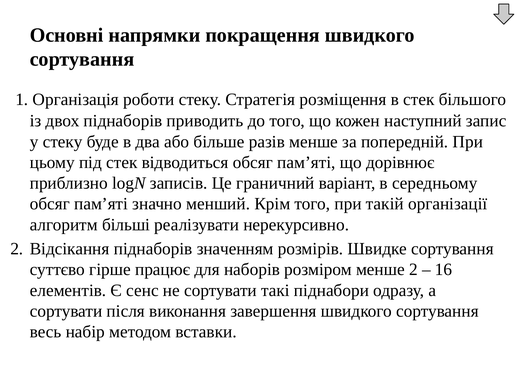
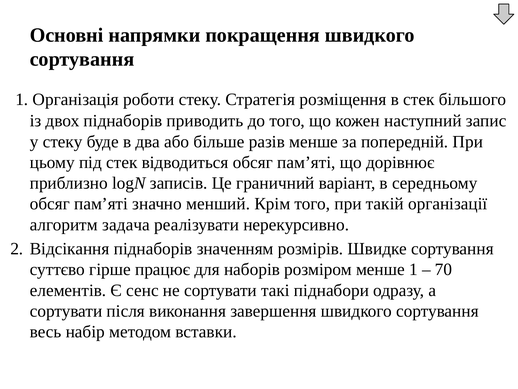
більші: більші -> задача
менше 2: 2 -> 1
16: 16 -> 70
